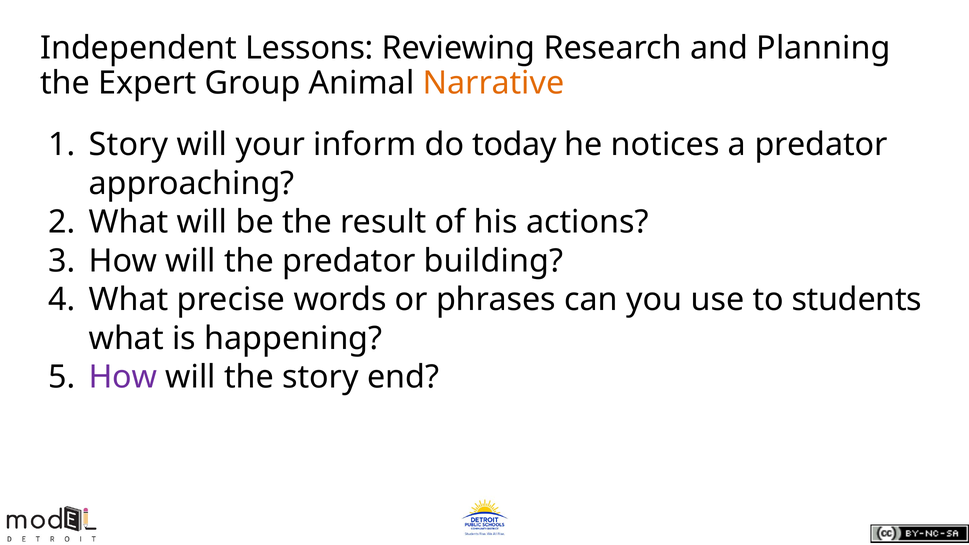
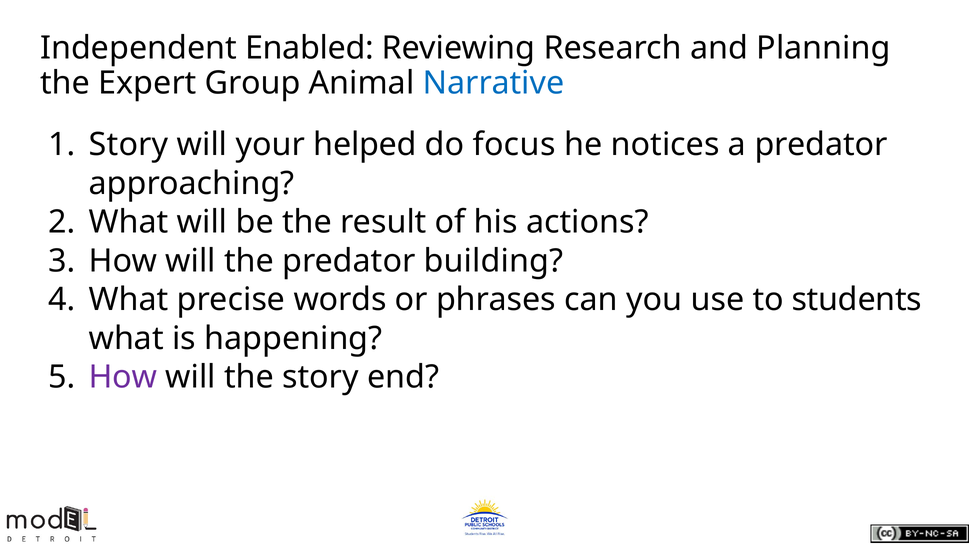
Lessons: Lessons -> Enabled
Narrative colour: orange -> blue
inform: inform -> helped
today: today -> focus
